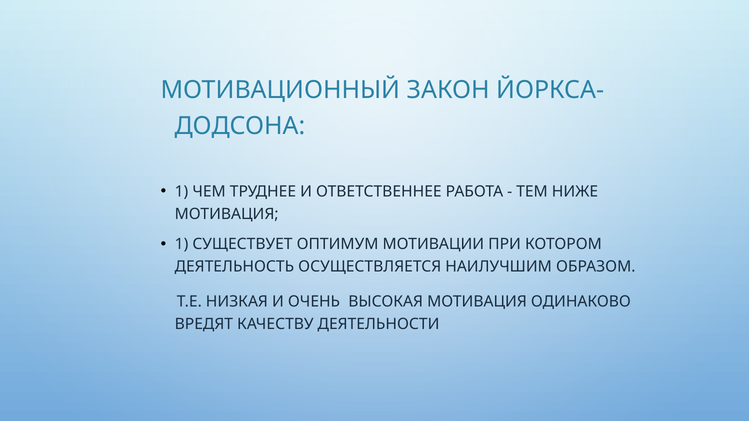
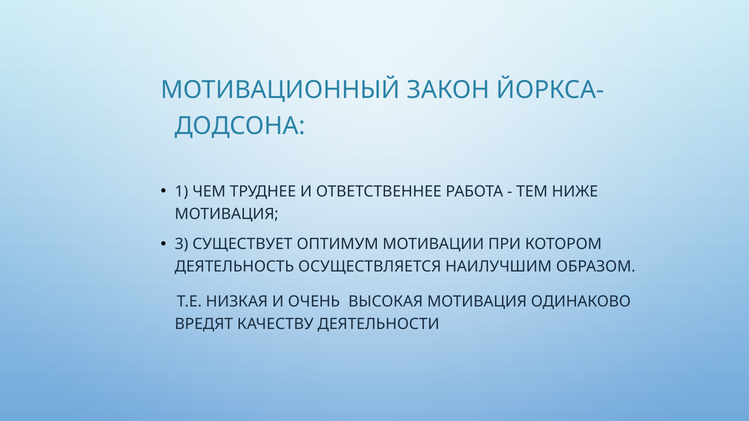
1 at (182, 244): 1 -> 3
